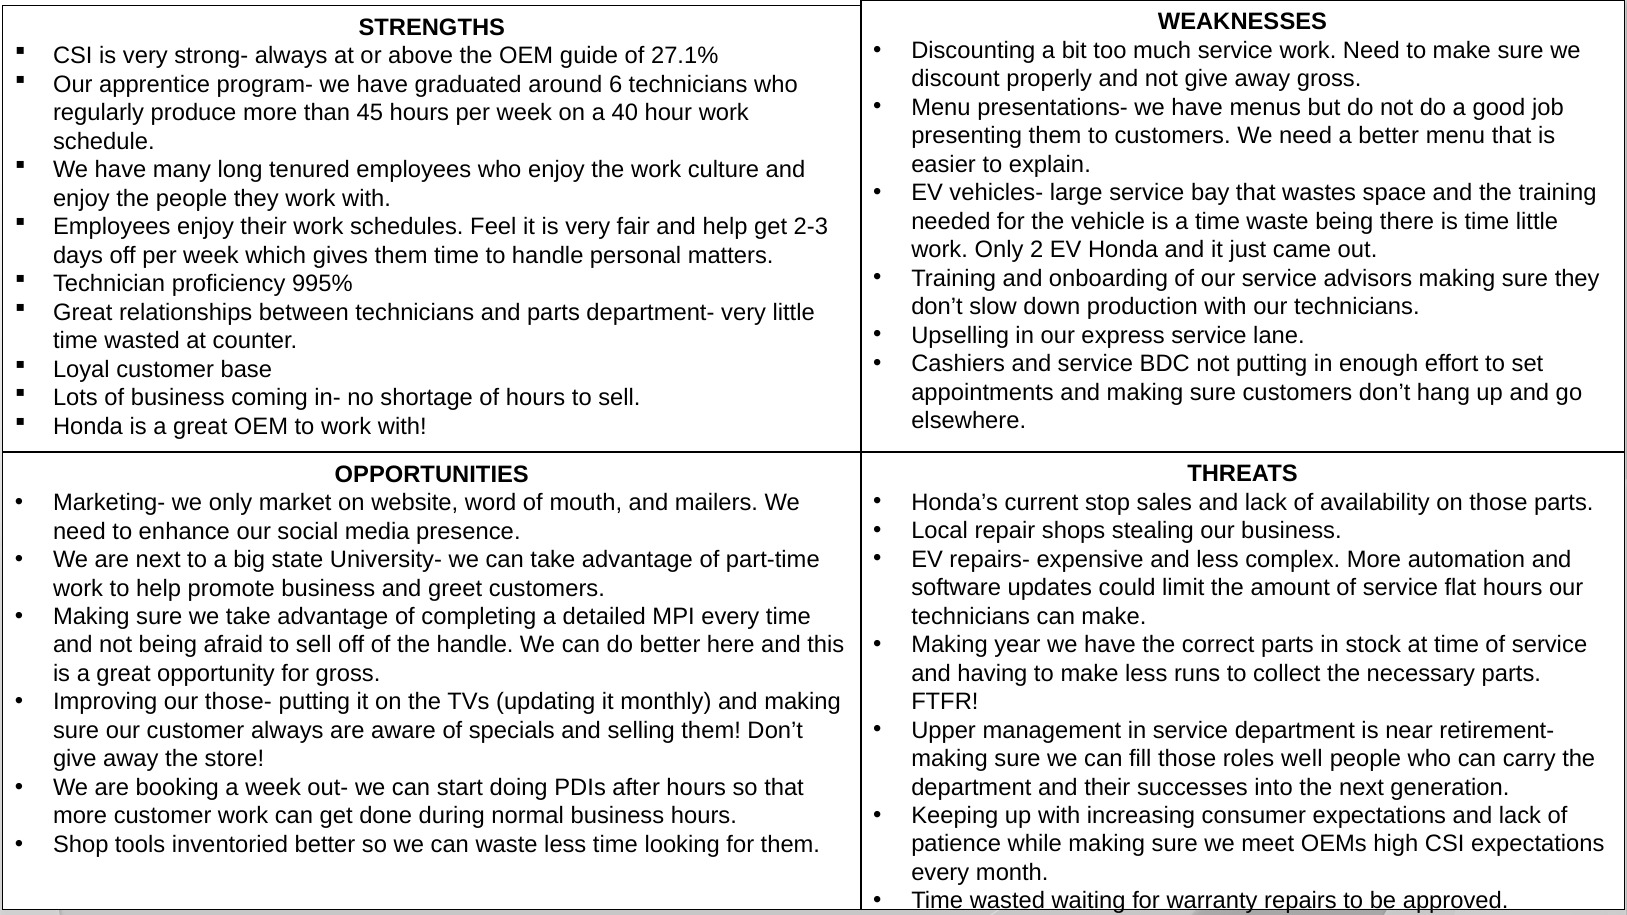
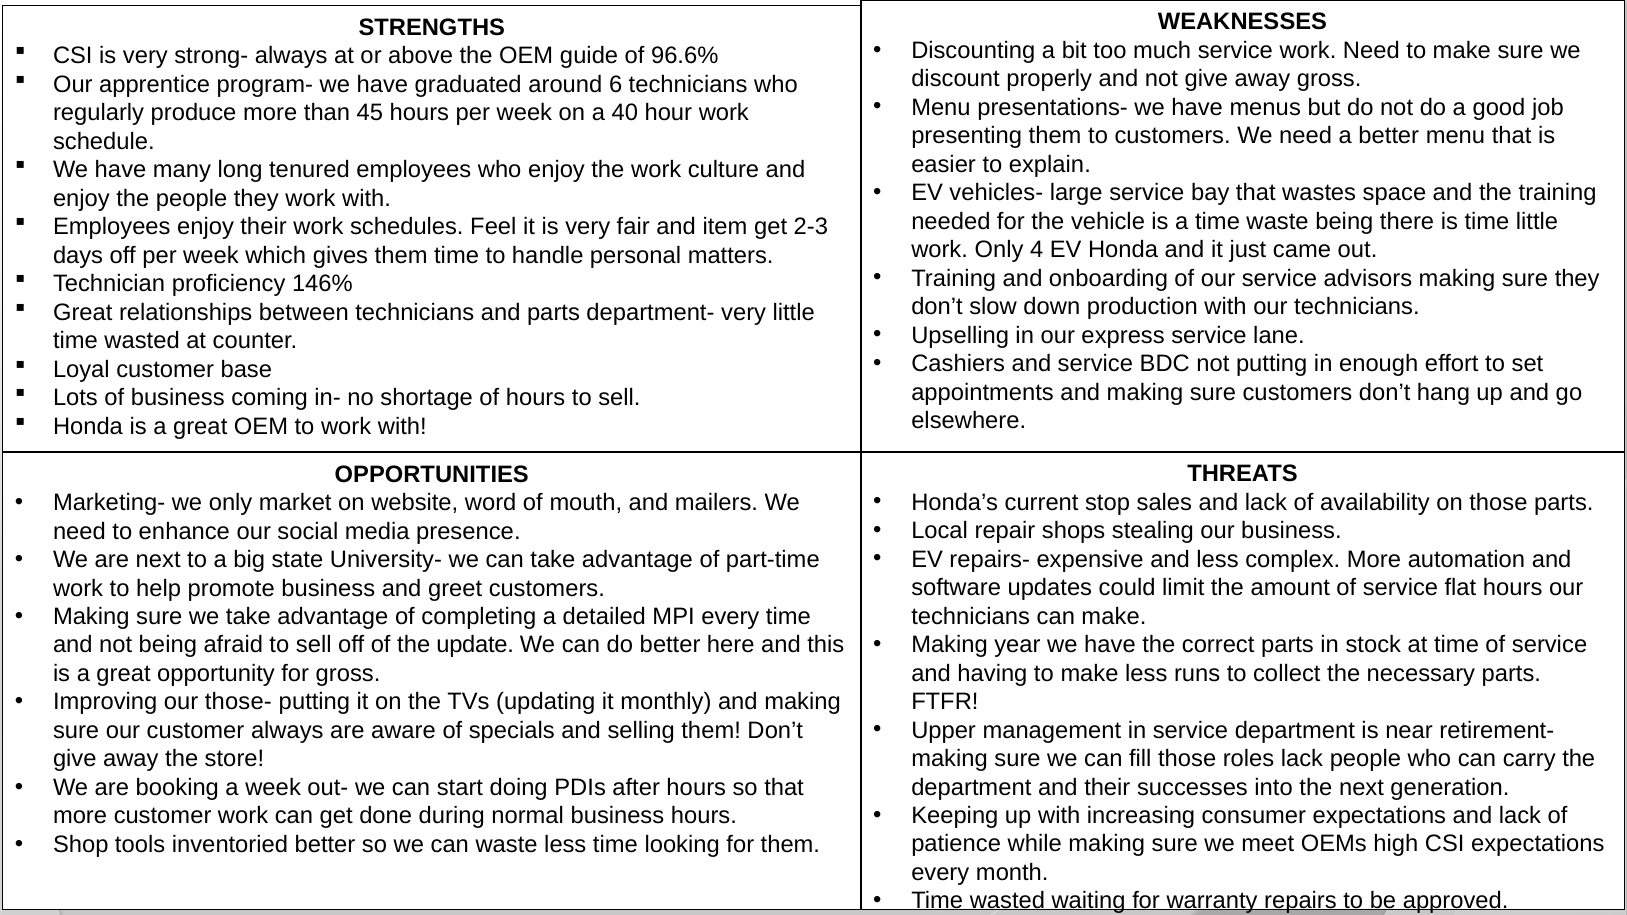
27.1%: 27.1% -> 96.6%
and help: help -> item
2: 2 -> 4
995%: 995% -> 146%
the handle: handle -> update
roles well: well -> lack
